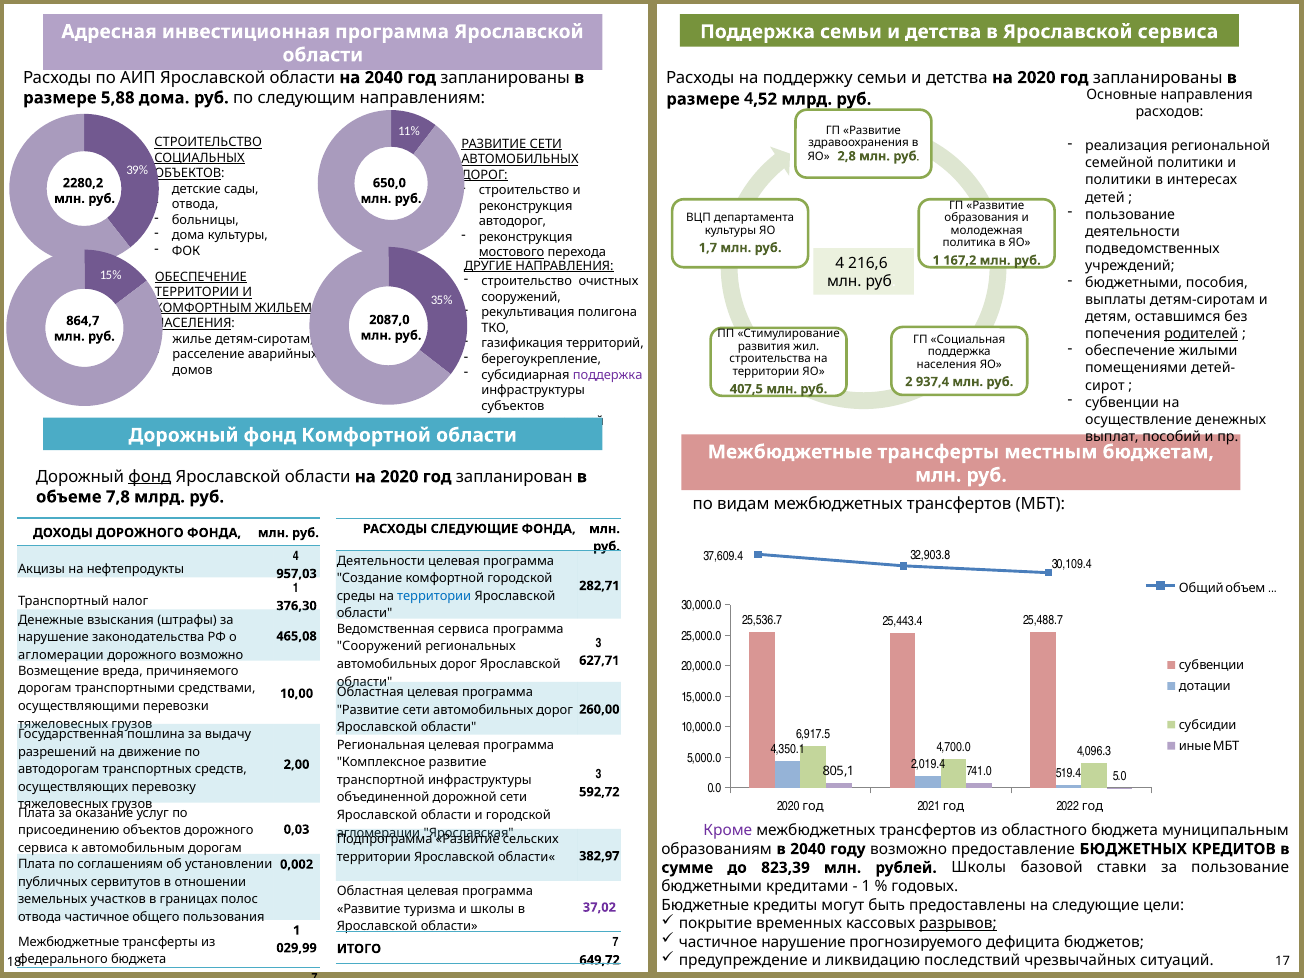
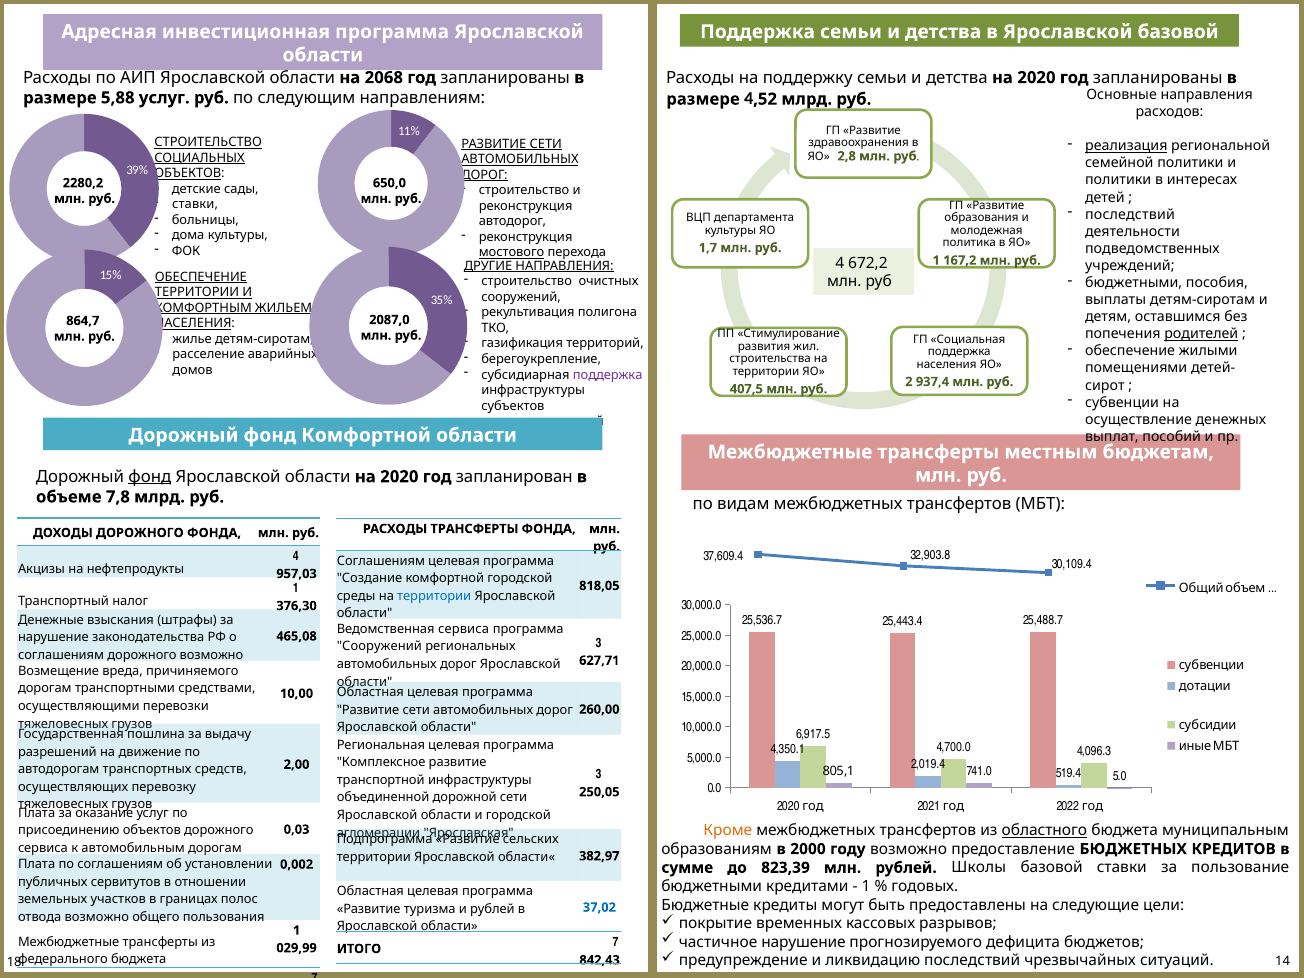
Ярославской сервиса: сервиса -> базовой
на 2040: 2040 -> 2068
5,88 дома: дома -> услуг
реализация underline: none -> present
отвода at (195, 205): отвода -> ставки
пользование at (1130, 214): пользование -> последствий
216,6: 216,6 -> 672,2
РАСХОДЫ СЛЕДУЮЩИЕ: СЛЕДУЮЩИЕ -> ТРАНСФЕРТЫ
Деятельности at (381, 561): Деятельности -> Соглашениям
282,71: 282,71 -> 818,05
агломерации at (61, 655): агломерации -> соглашениям
592,72: 592,72 -> 250,05
Кроме colour: purple -> orange
областного underline: none -> present
в 2040: 2040 -> 2000
37,02 colour: purple -> blue
и школы: школы -> рублей
отвода частичное: частичное -> возможно
разрывов underline: present -> none
649,72: 649,72 -> 842,43
17: 17 -> 14
